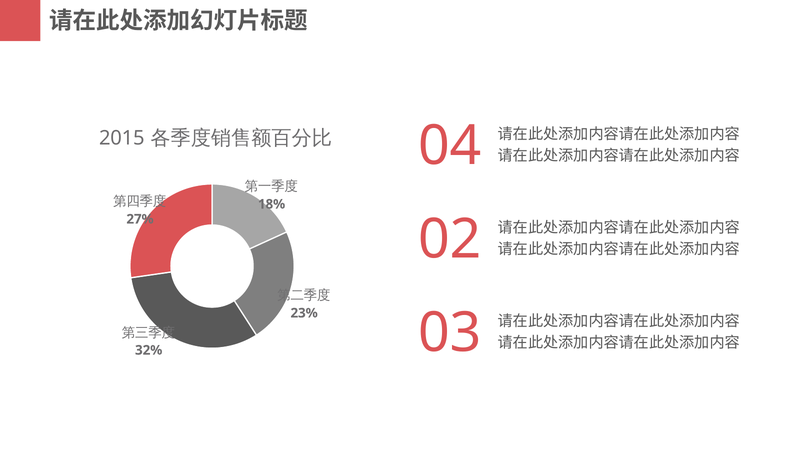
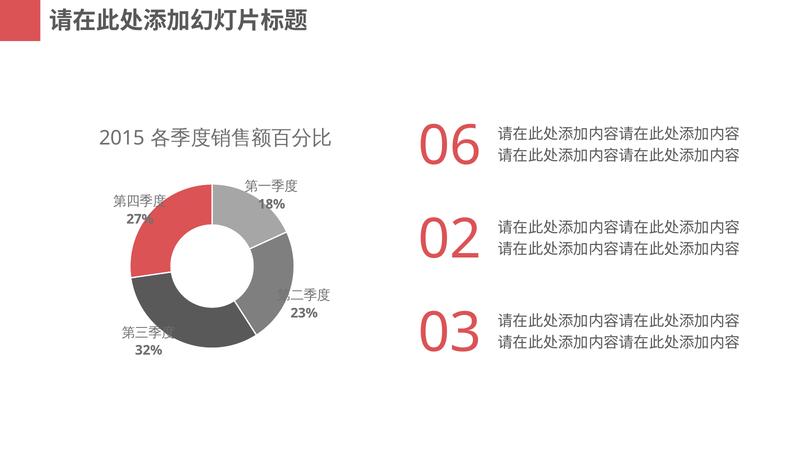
04: 04 -> 06
